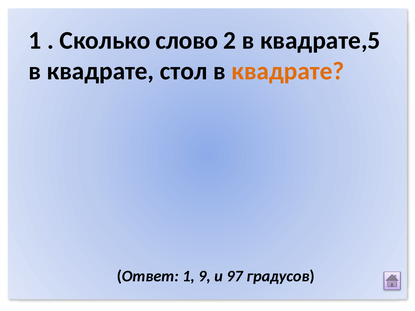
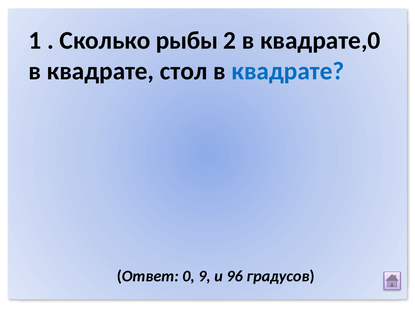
слово: слово -> рыбы
квадрате,5: квадрате,5 -> квадрате,0
квадрате at (288, 71) colour: orange -> blue
Ответ 1: 1 -> 0
97: 97 -> 96
